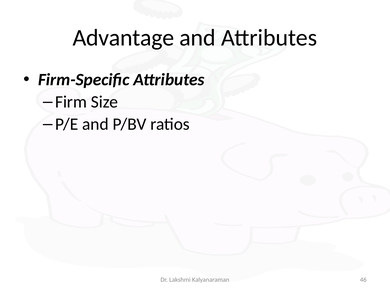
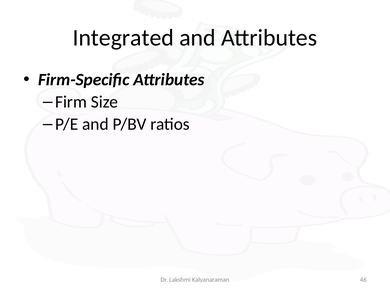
Advantage: Advantage -> Integrated
